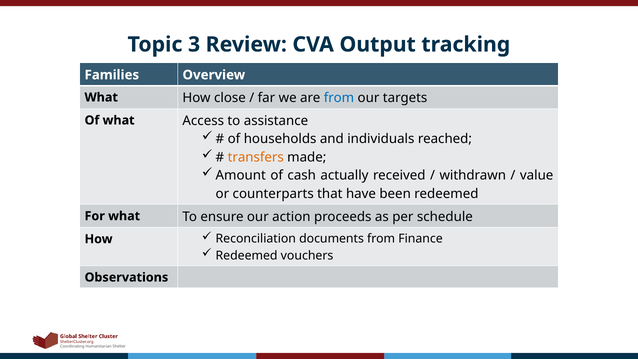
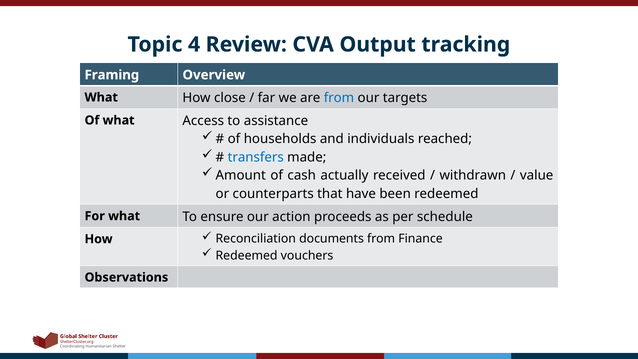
3: 3 -> 4
Families: Families -> Framing
transfers colour: orange -> blue
